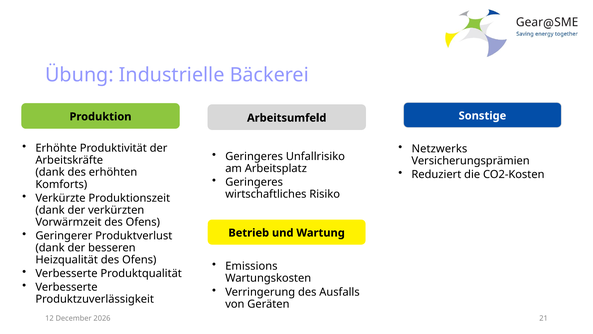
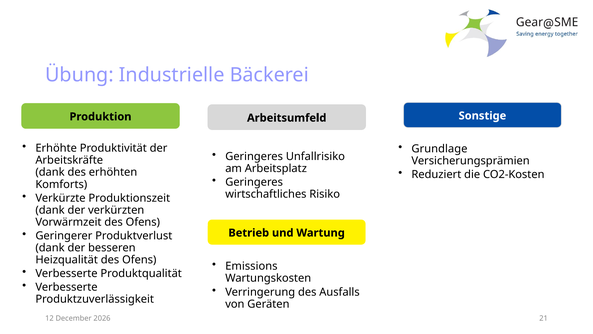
Netzwerks: Netzwerks -> Grundlage
